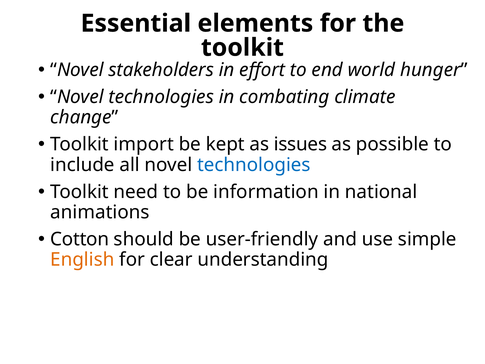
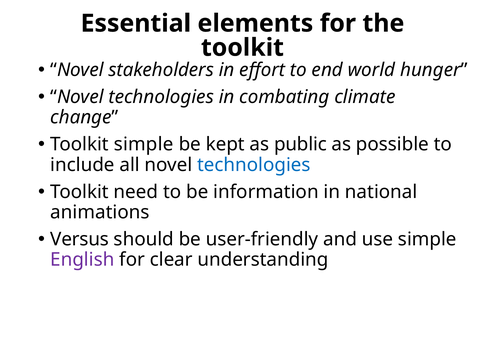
Toolkit import: import -> simple
issues: issues -> public
Cotton: Cotton -> Versus
English colour: orange -> purple
